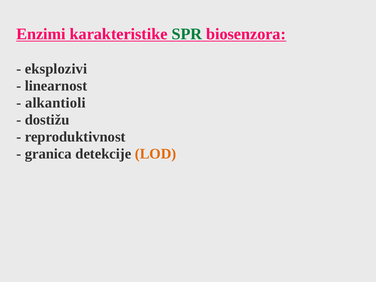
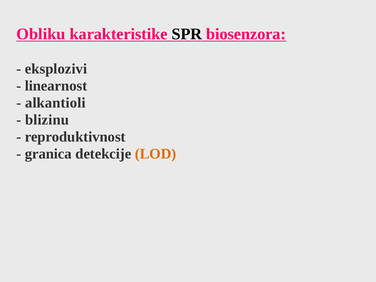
Enzimi: Enzimi -> Obliku
SPR colour: green -> black
dostižu: dostižu -> blizinu
